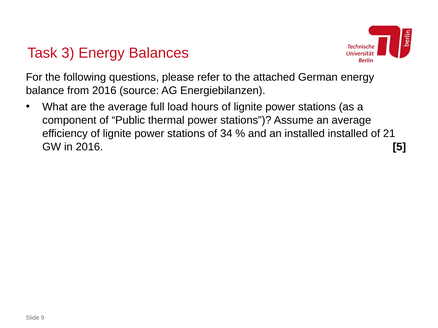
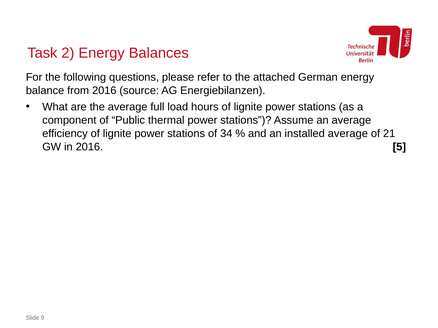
3: 3 -> 2
installed installed: installed -> average
